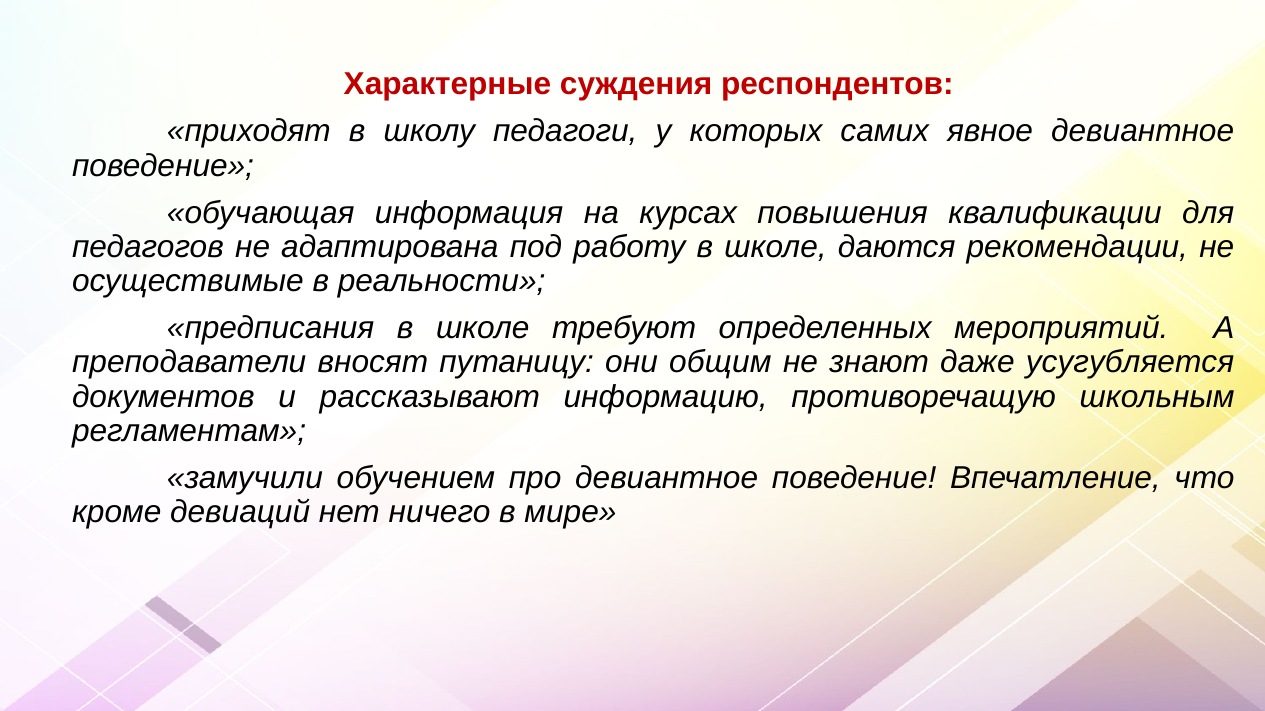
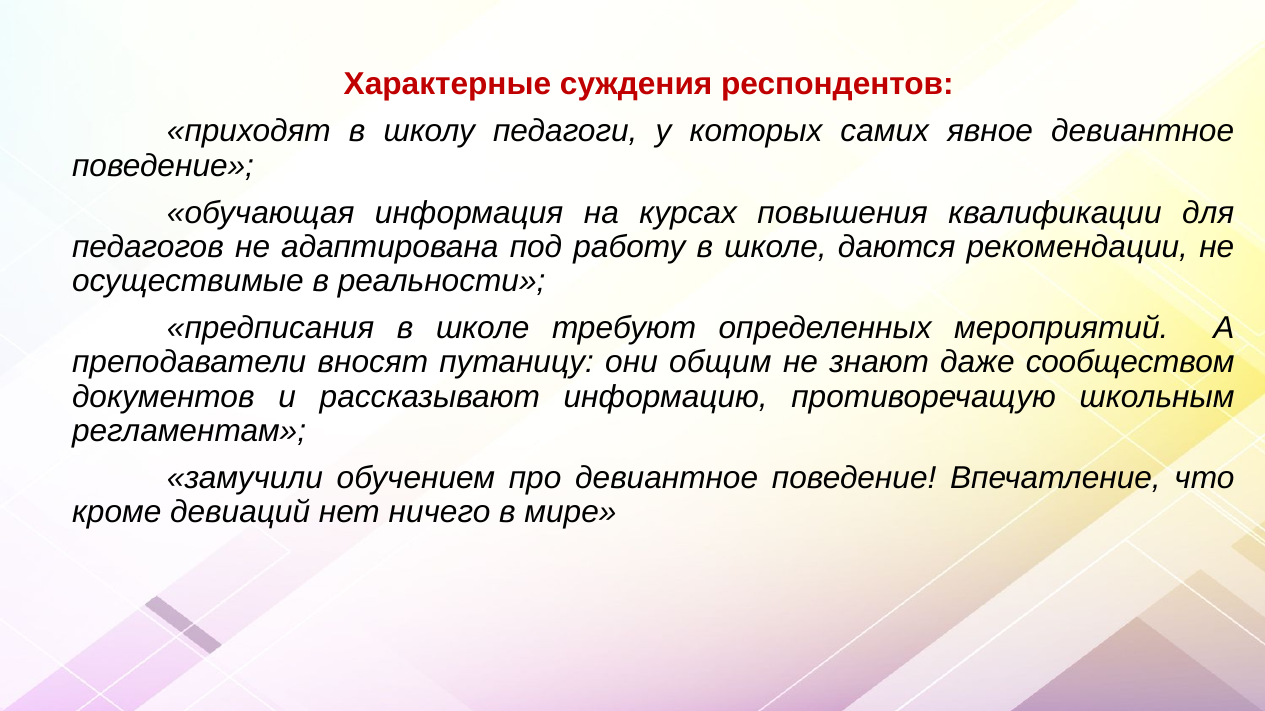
усугубляется: усугубляется -> сообществом
